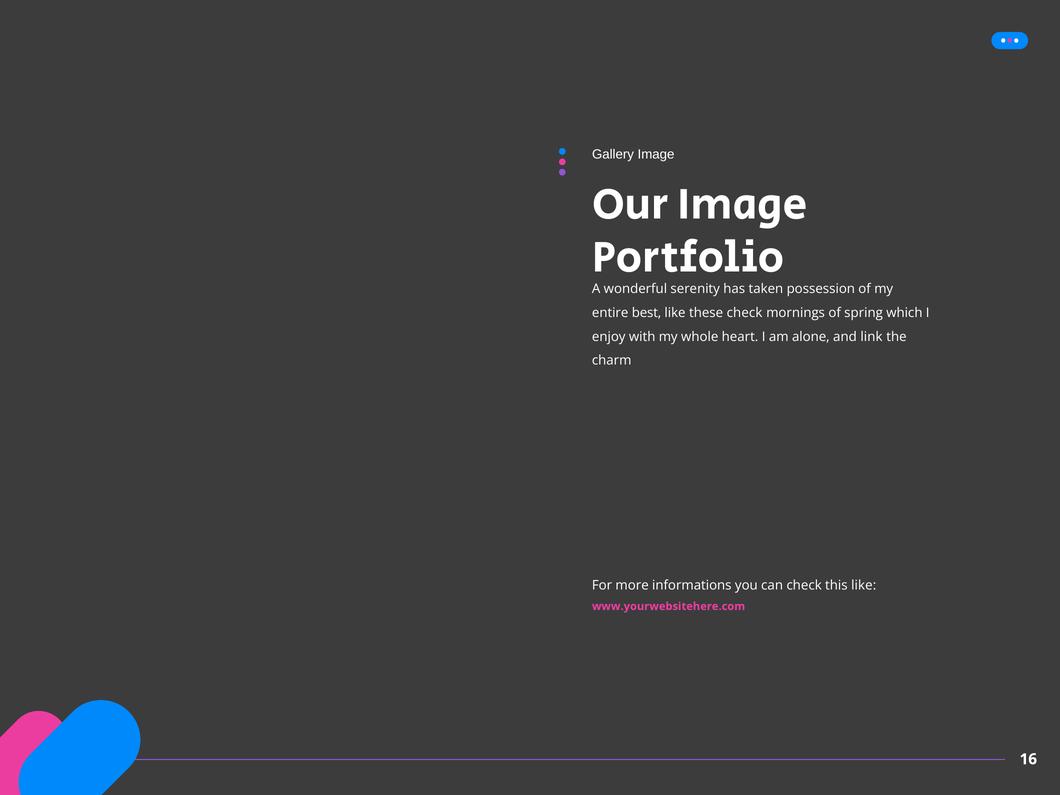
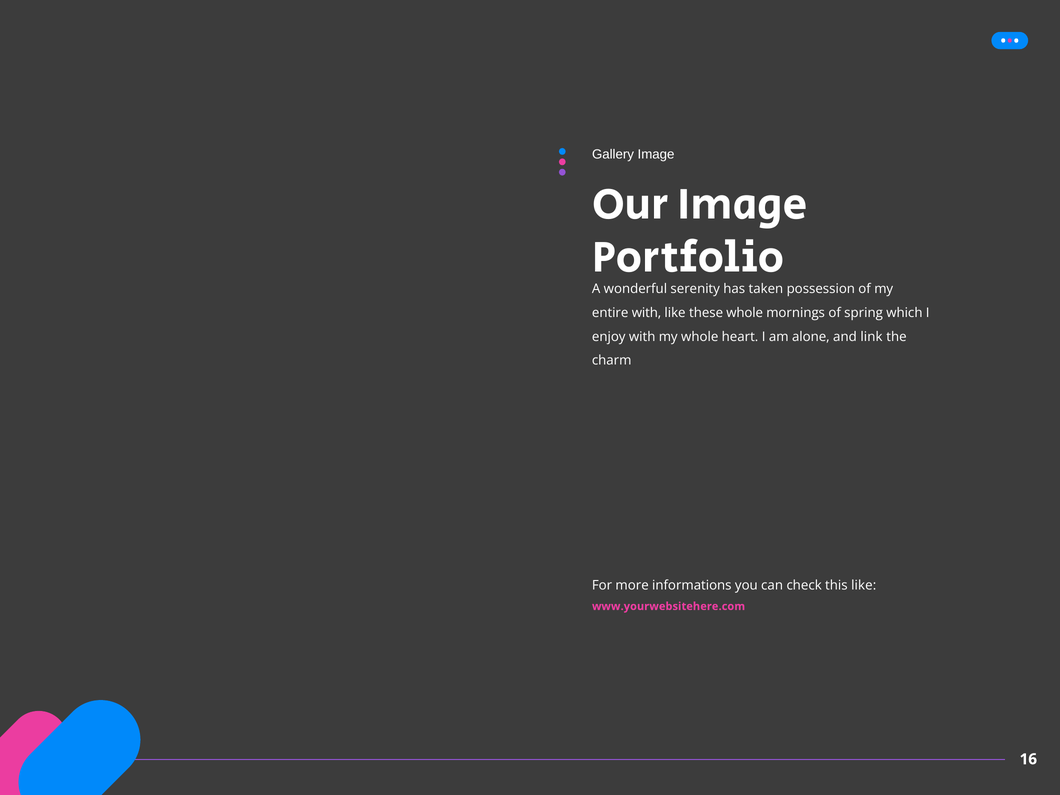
entire best: best -> with
these check: check -> whole
